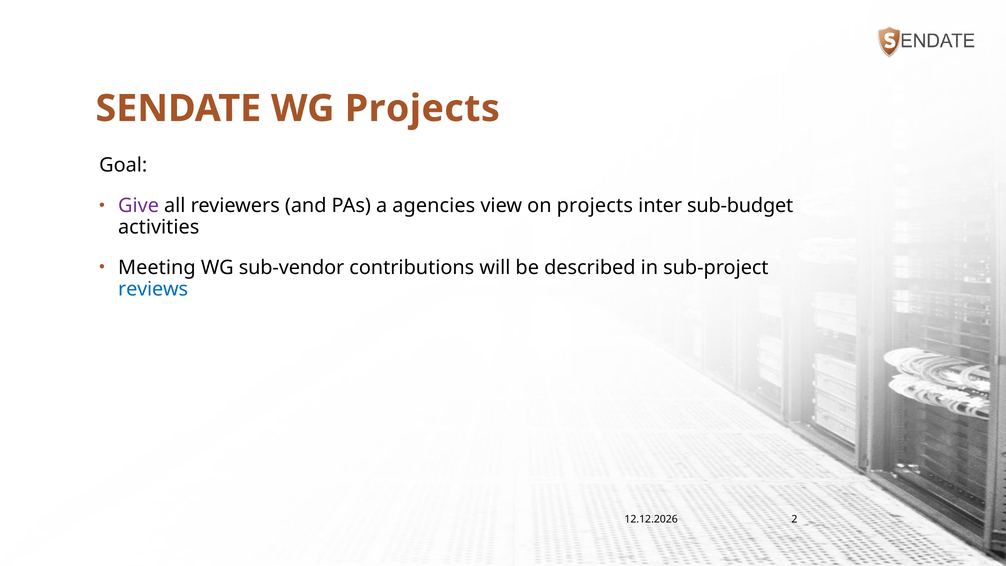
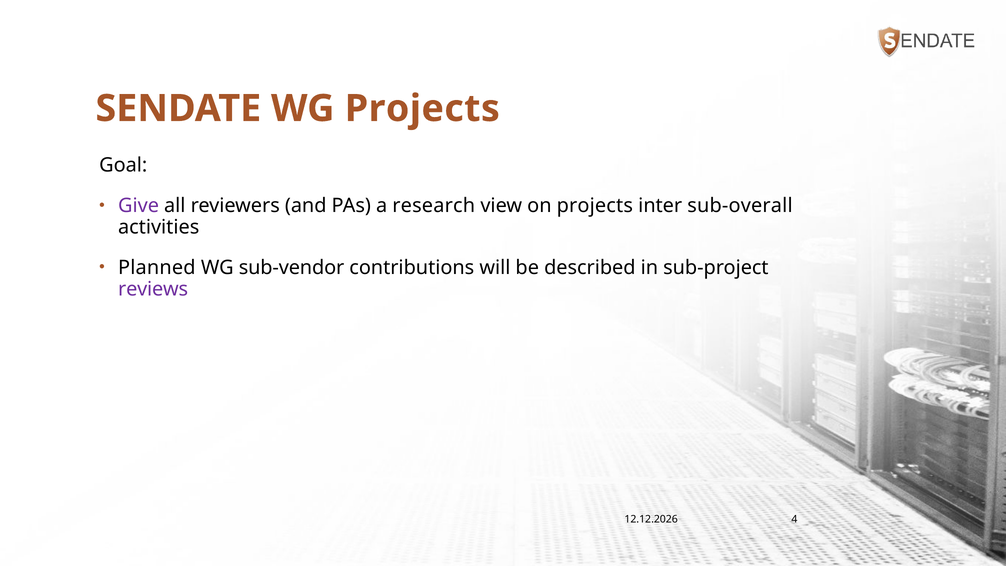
agencies: agencies -> research
sub-budget: sub-budget -> sub-overall
Meeting: Meeting -> Planned
reviews colour: blue -> purple
2: 2 -> 4
